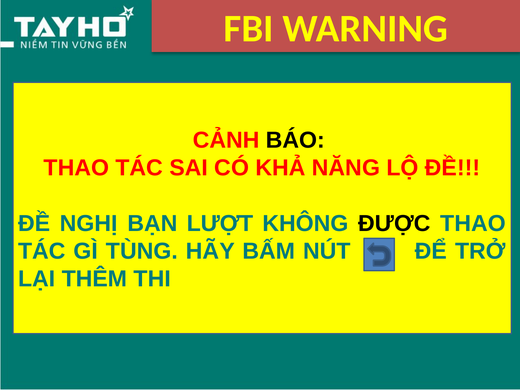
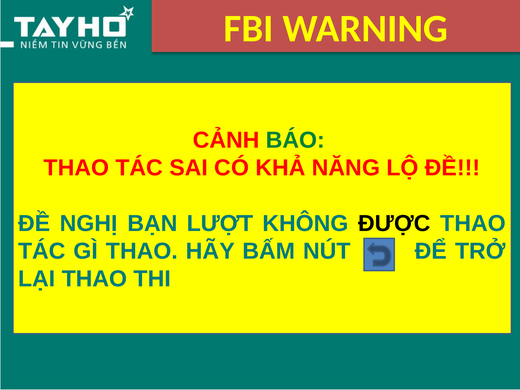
BÁO colour: black -> green
GÌ TÙNG: TÙNG -> THAO
LẠI THÊM: THÊM -> THAO
